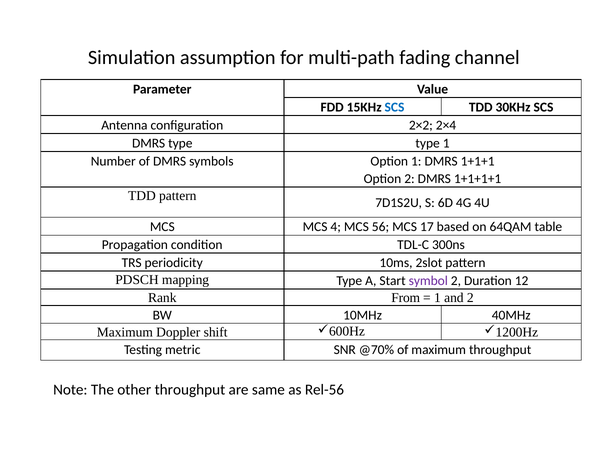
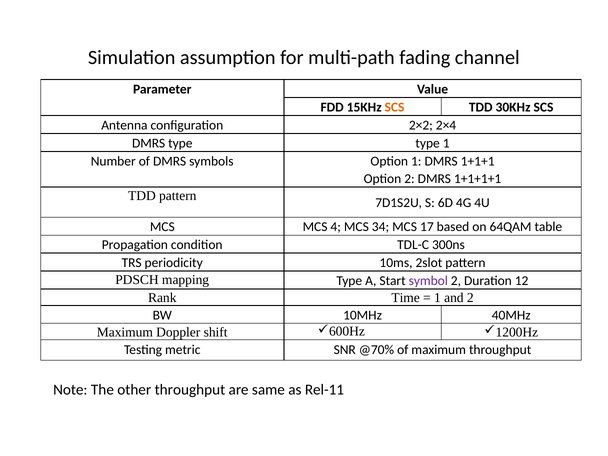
SCS at (395, 107) colour: blue -> orange
56: 56 -> 34
From: From -> Time
Rel-56: Rel-56 -> Rel-11
